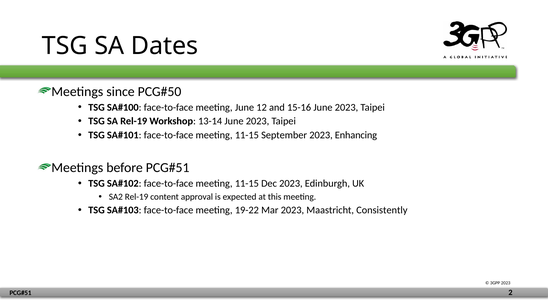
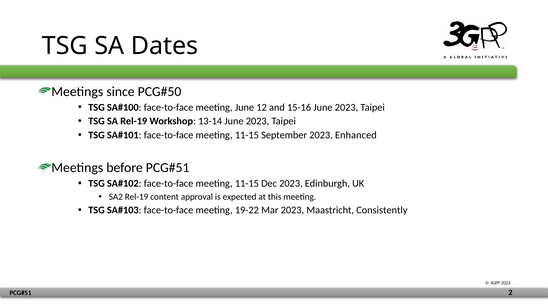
Enhancing: Enhancing -> Enhanced
